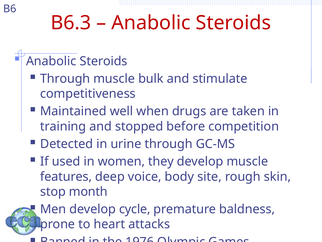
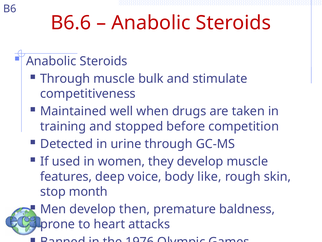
B6.3: B6.3 -> B6.6
site: site -> like
cycle: cycle -> then
